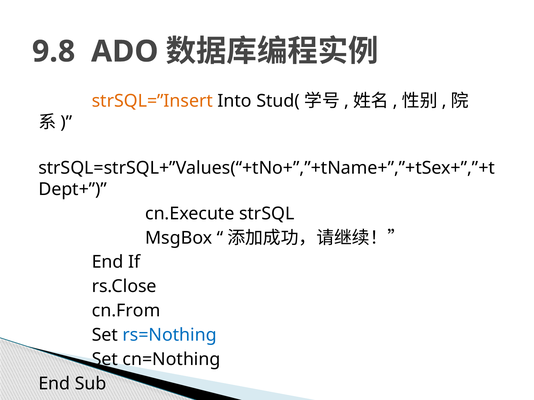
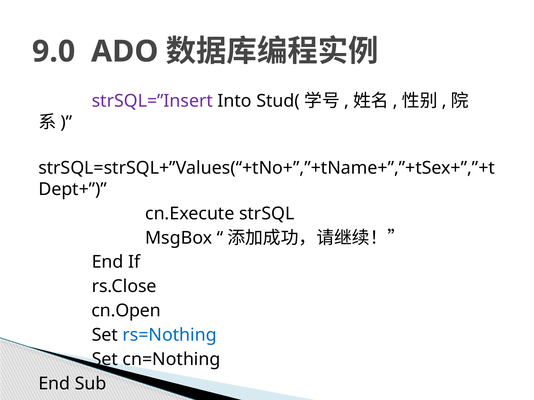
9.8: 9.8 -> 9.0
strSQL=”Insert colour: orange -> purple
cn.From: cn.From -> cn.Open
